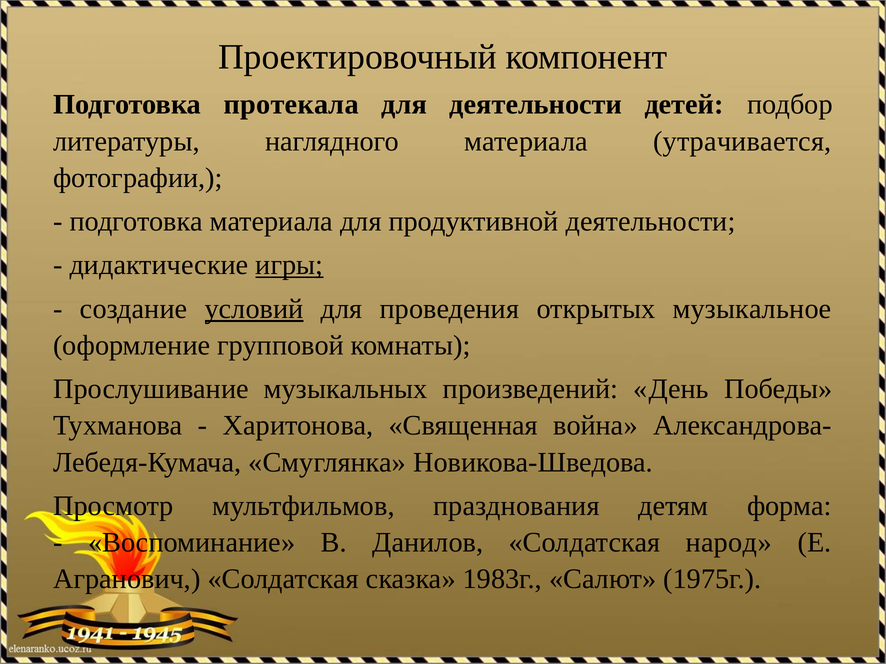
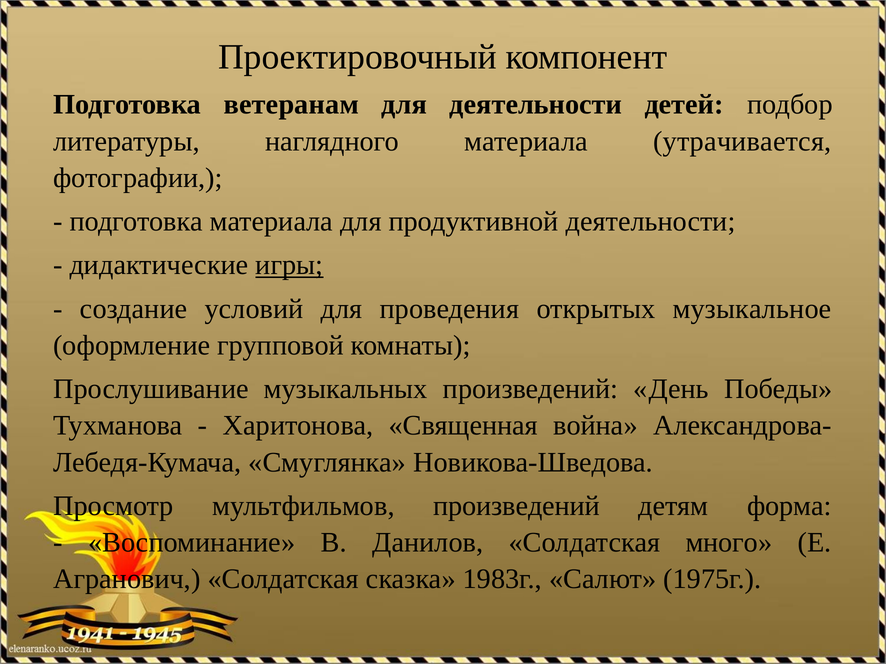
протекала: протекала -> ветеранам
условий underline: present -> none
мультфильмов празднования: празднования -> произведений
народ: народ -> много
